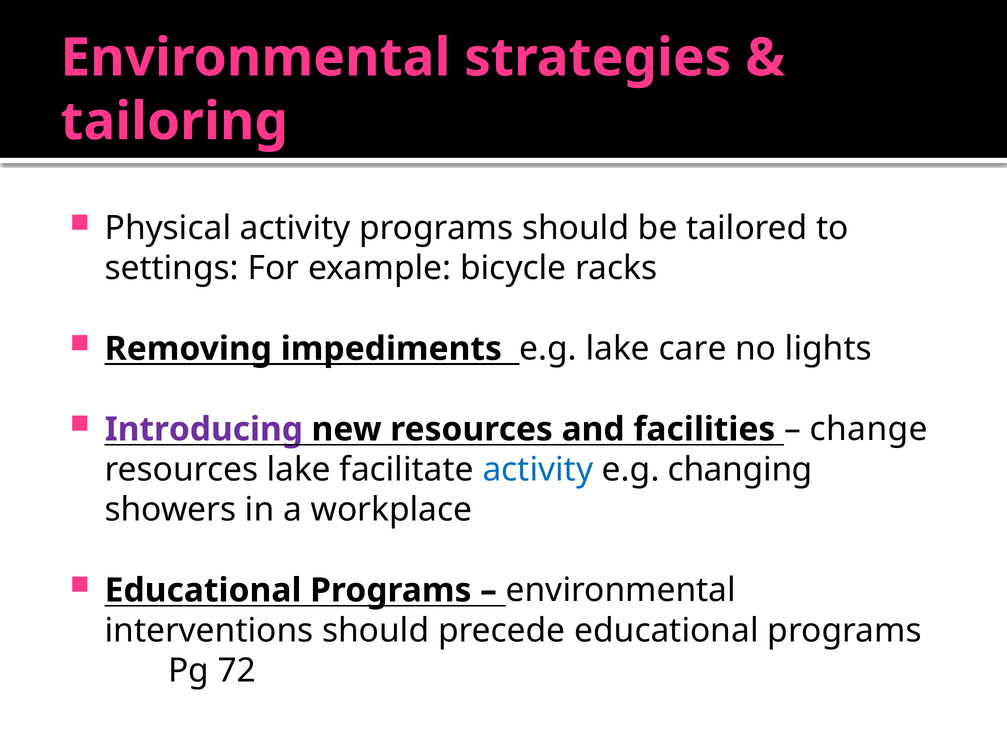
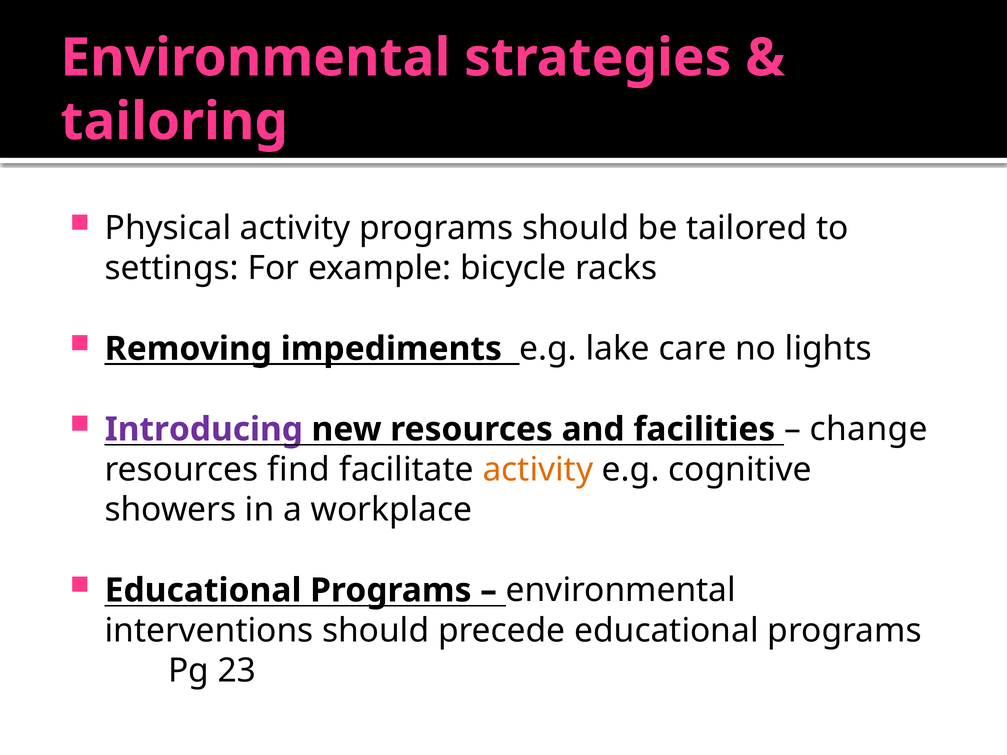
resources lake: lake -> find
activity at (538, 470) colour: blue -> orange
changing: changing -> cognitive
72: 72 -> 23
